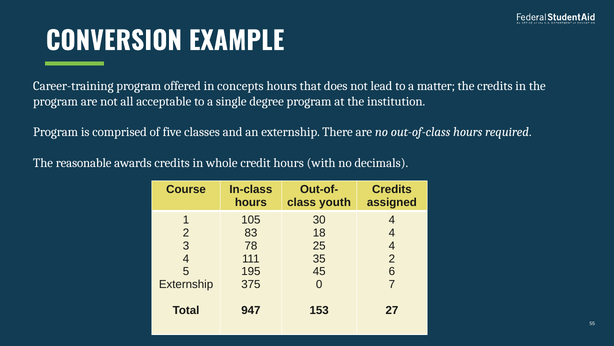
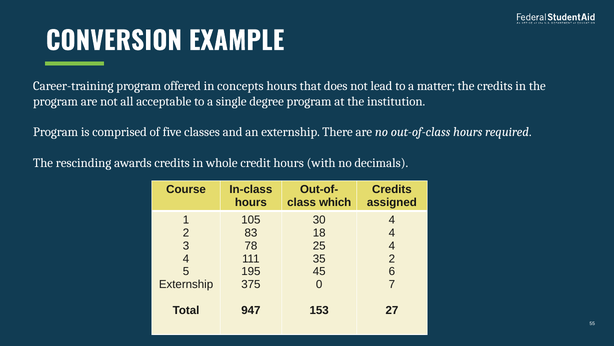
reasonable: reasonable -> rescinding
youth: youth -> which
